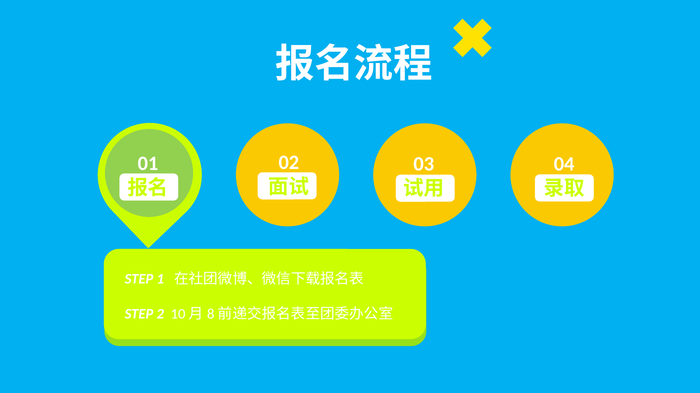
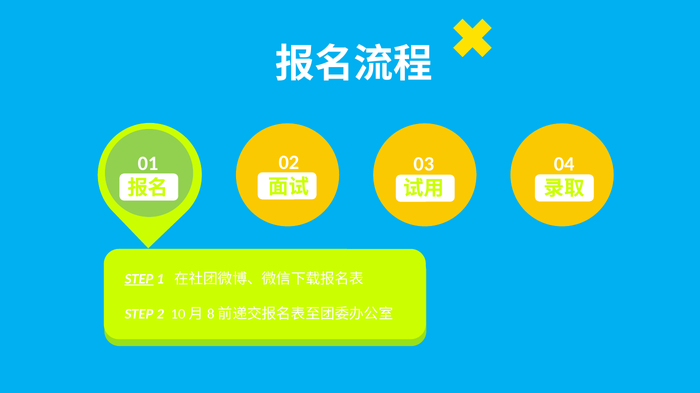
STEP at (139, 279) underline: none -> present
